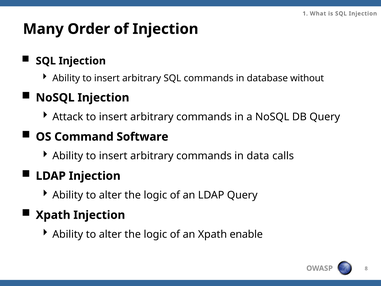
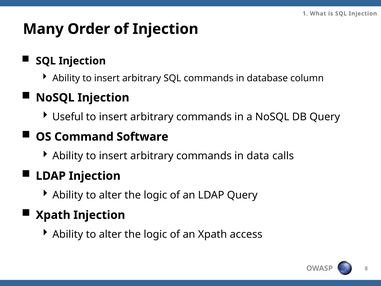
without: without -> column
Attack: Attack -> Useful
enable: enable -> access
